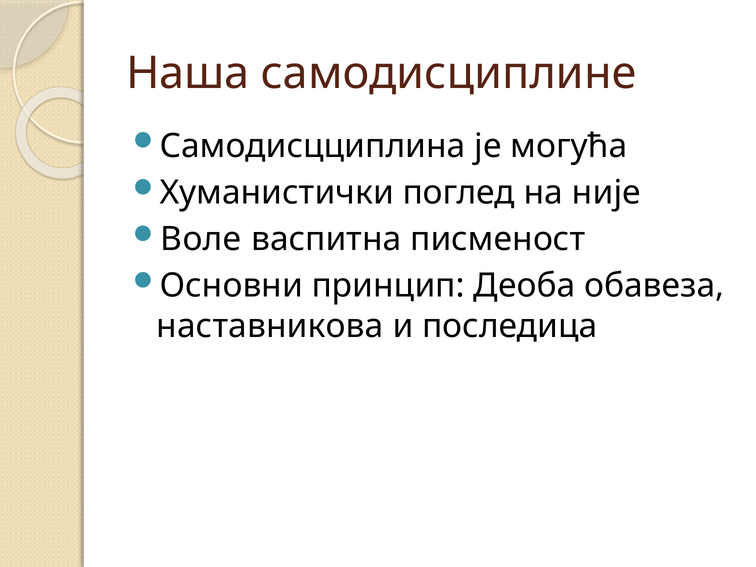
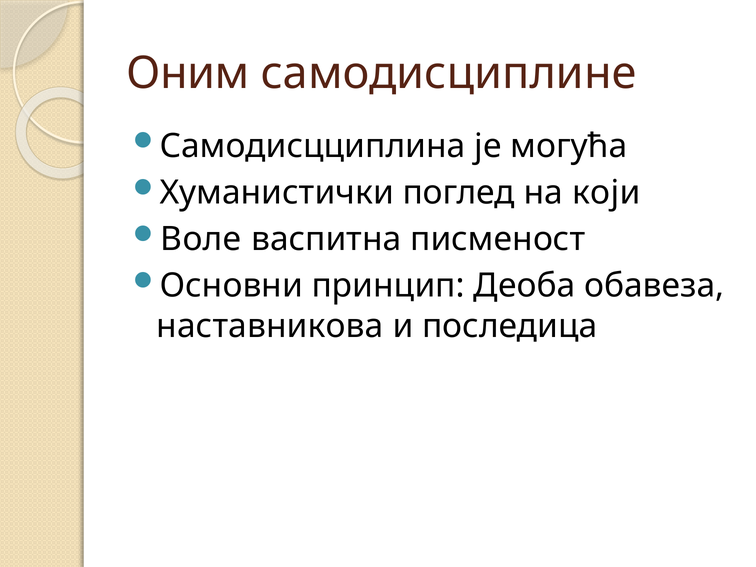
Наша: Наша -> Оним
није: није -> који
